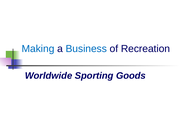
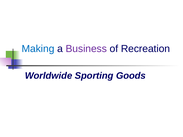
Business colour: blue -> purple
